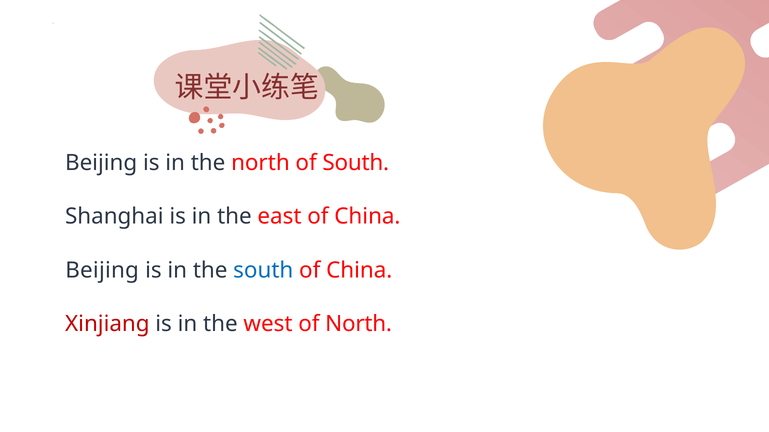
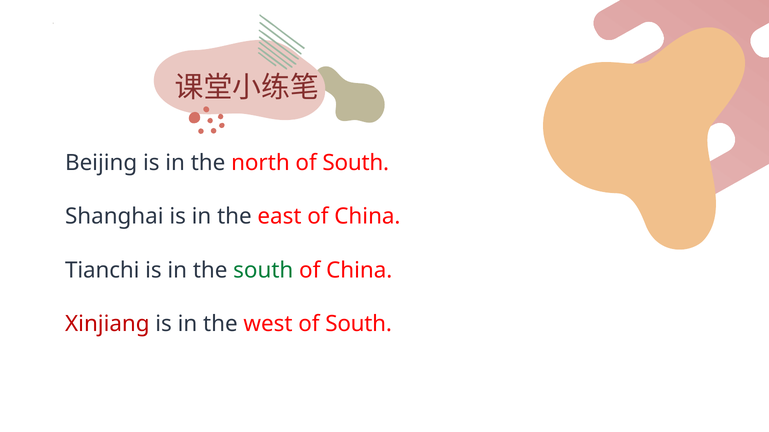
Beijing at (102, 271): Beijing -> Tianchi
south at (263, 271) colour: blue -> green
west of North: North -> South
